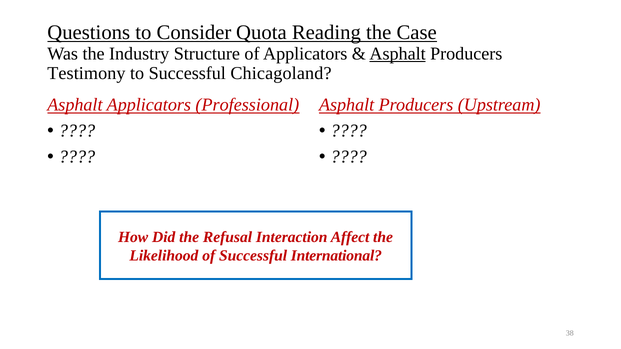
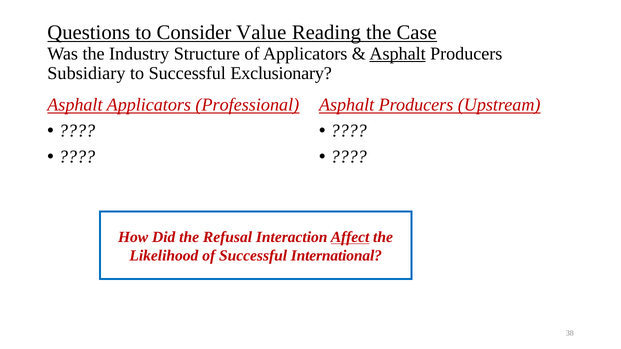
Quota: Quota -> Value
Testimony: Testimony -> Subsidiary
Chicagoland: Chicagoland -> Exclusionary
Affect underline: none -> present
